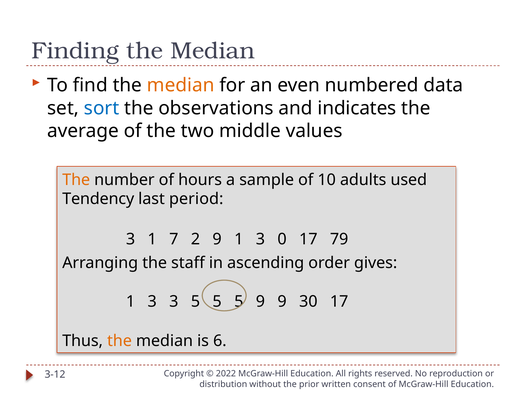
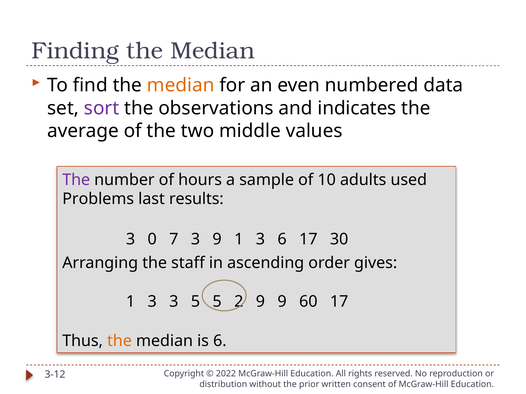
sort colour: blue -> purple
The at (76, 180) colour: orange -> purple
Tendency: Tendency -> Problems
period: period -> results
3 1: 1 -> 0
7 2: 2 -> 3
3 0: 0 -> 6
79: 79 -> 30
5 5 5: 5 -> 2
30: 30 -> 60
